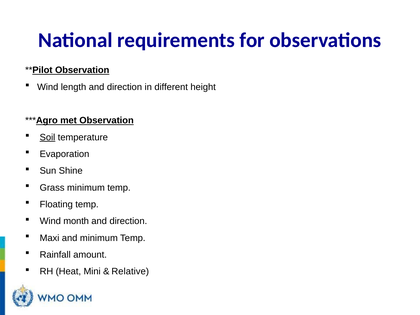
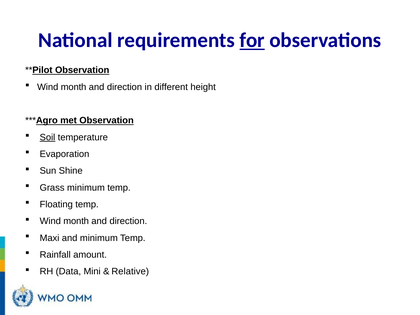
for underline: none -> present
length at (74, 87): length -> month
Heat: Heat -> Data
